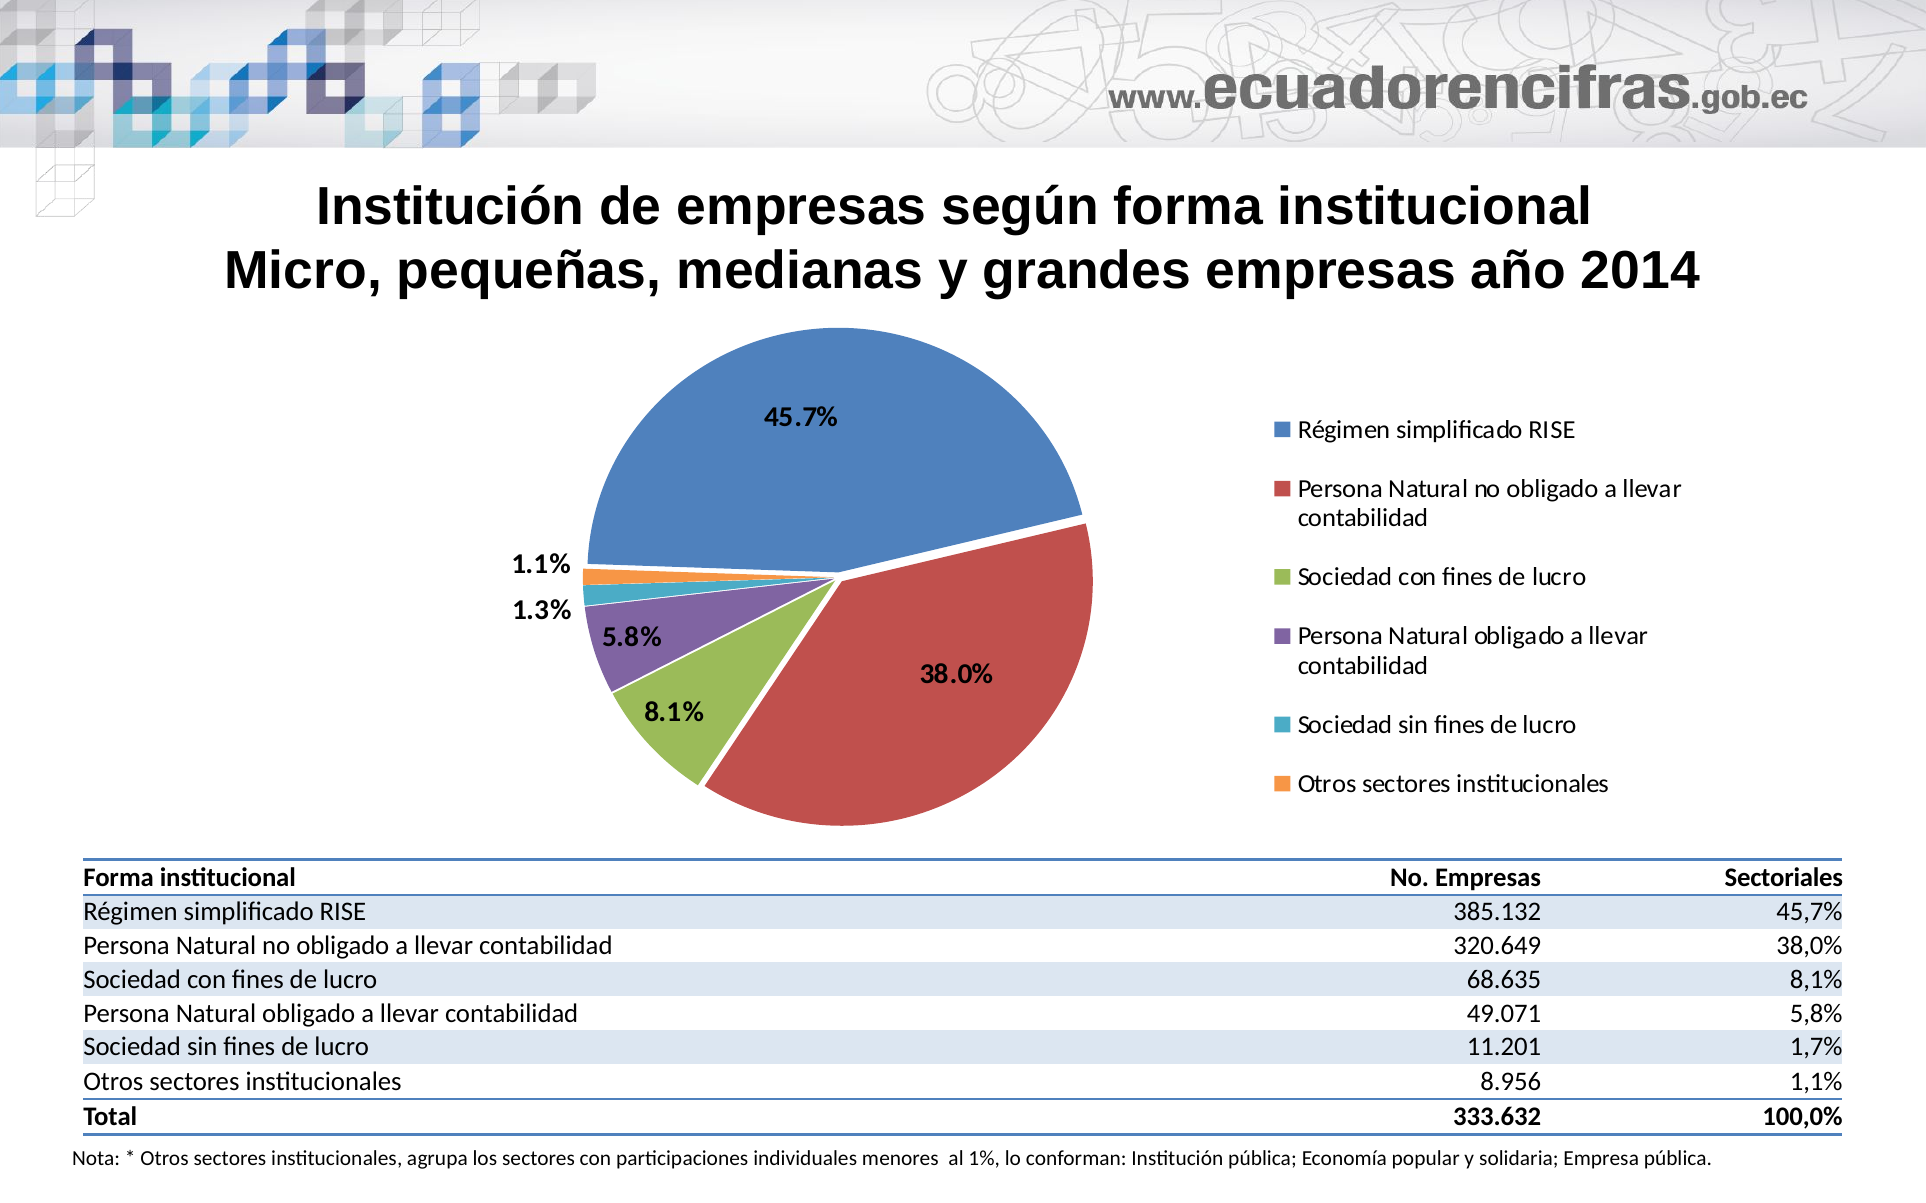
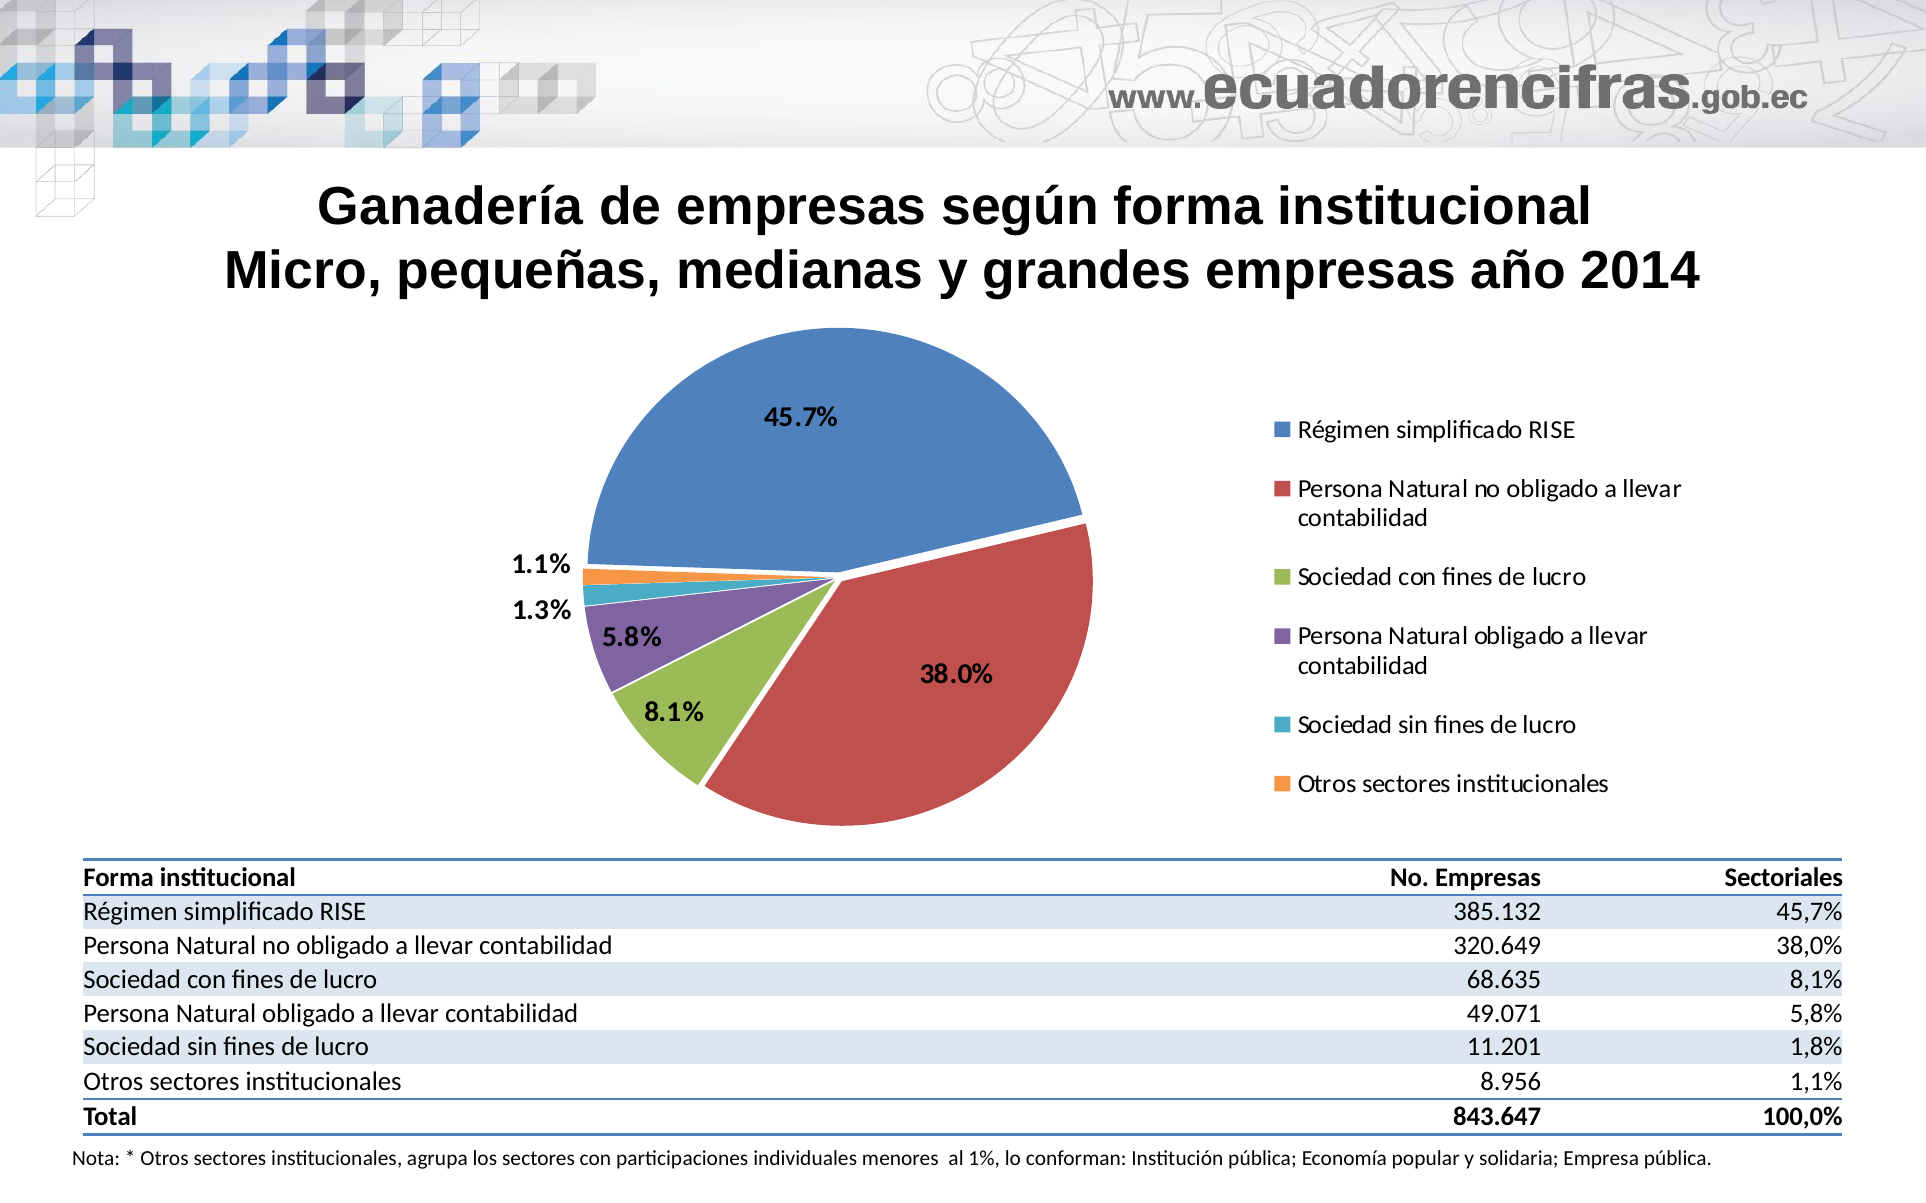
Institución at (451, 207): Institución -> Ganadería
1,7%: 1,7% -> 1,8%
333.632: 333.632 -> 843.647
